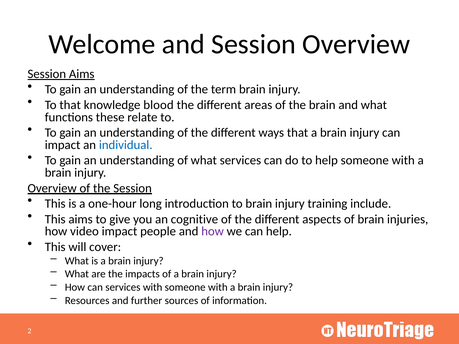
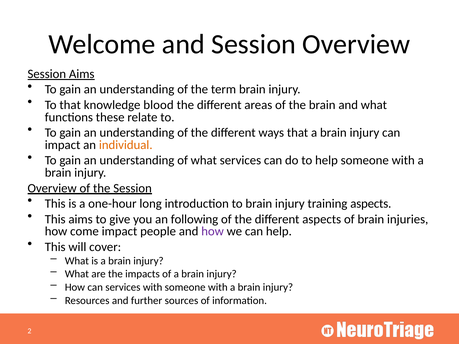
individual colour: blue -> orange
training include: include -> aspects
cognitive: cognitive -> following
video: video -> come
